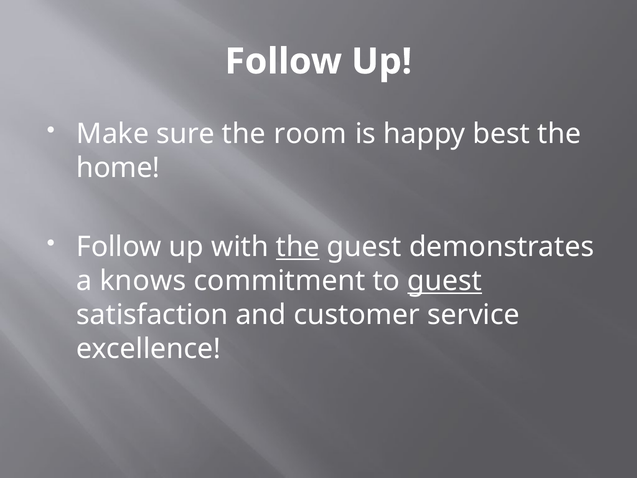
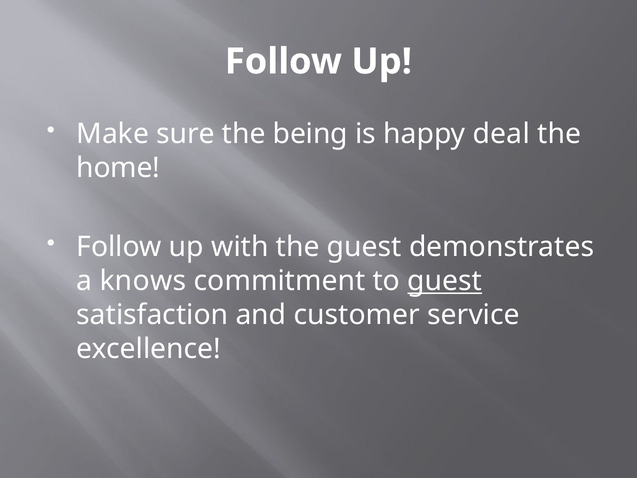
room: room -> being
best: best -> deal
the at (298, 247) underline: present -> none
